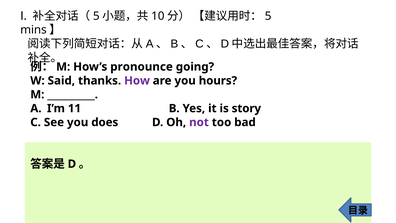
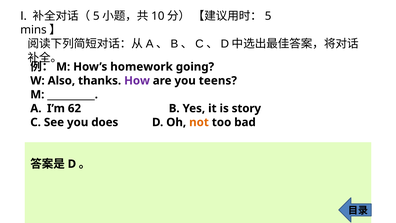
pronounce: pronounce -> homework
Said: Said -> Also
hours: hours -> teens
11: 11 -> 62
not colour: purple -> orange
